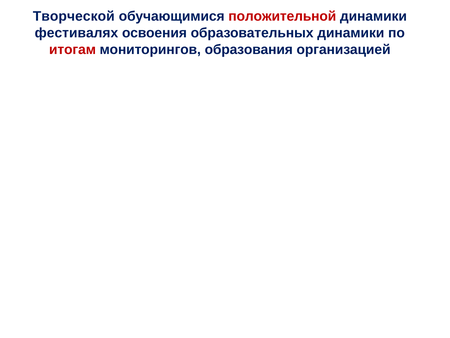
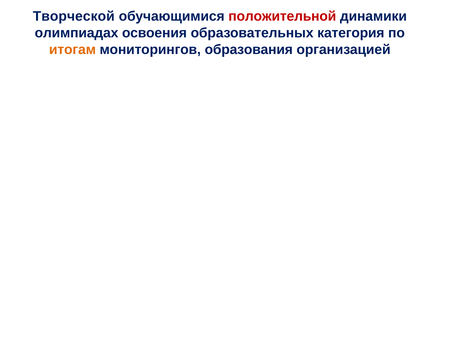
фестивалях: фестивалях -> олимпиадах
образовательных динамики: динамики -> категория
итогам colour: red -> orange
